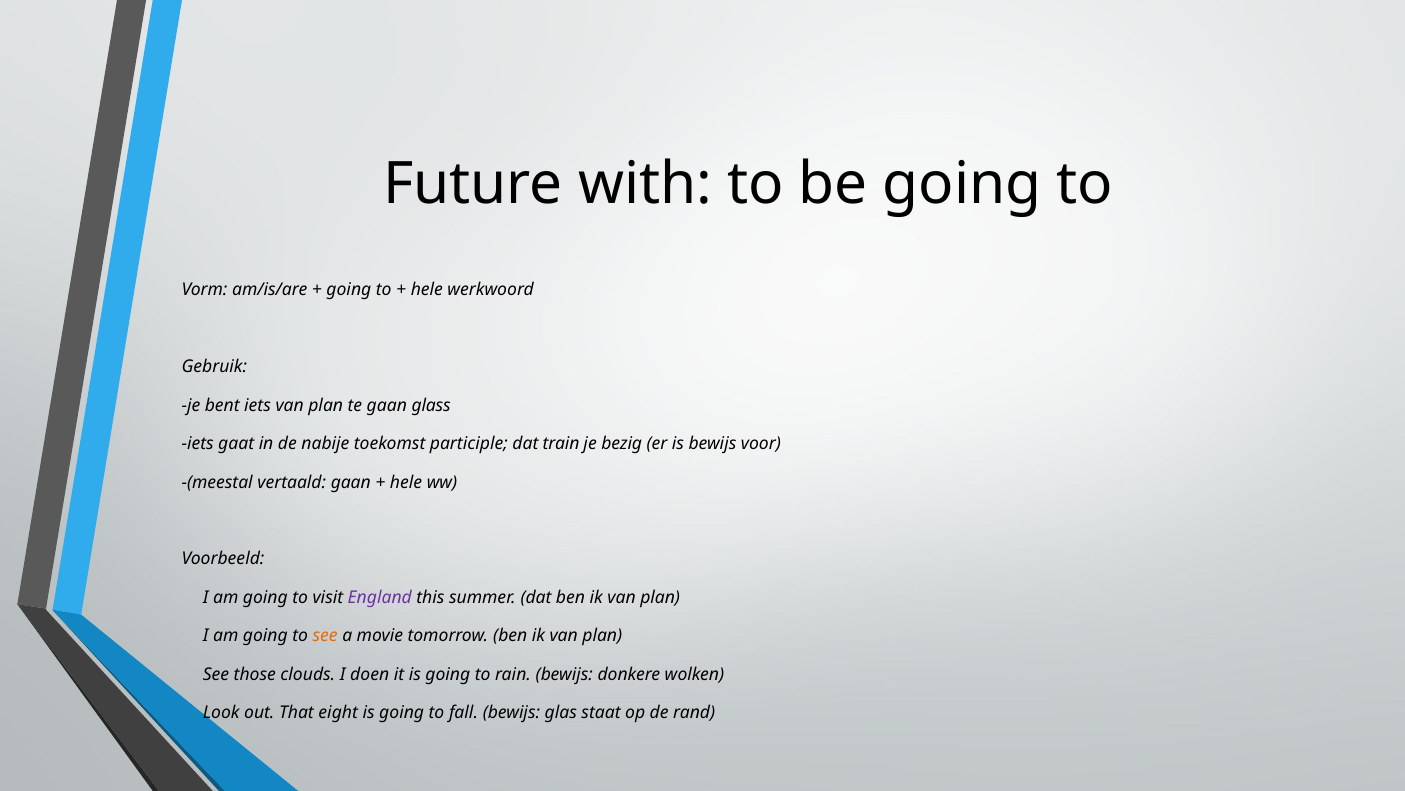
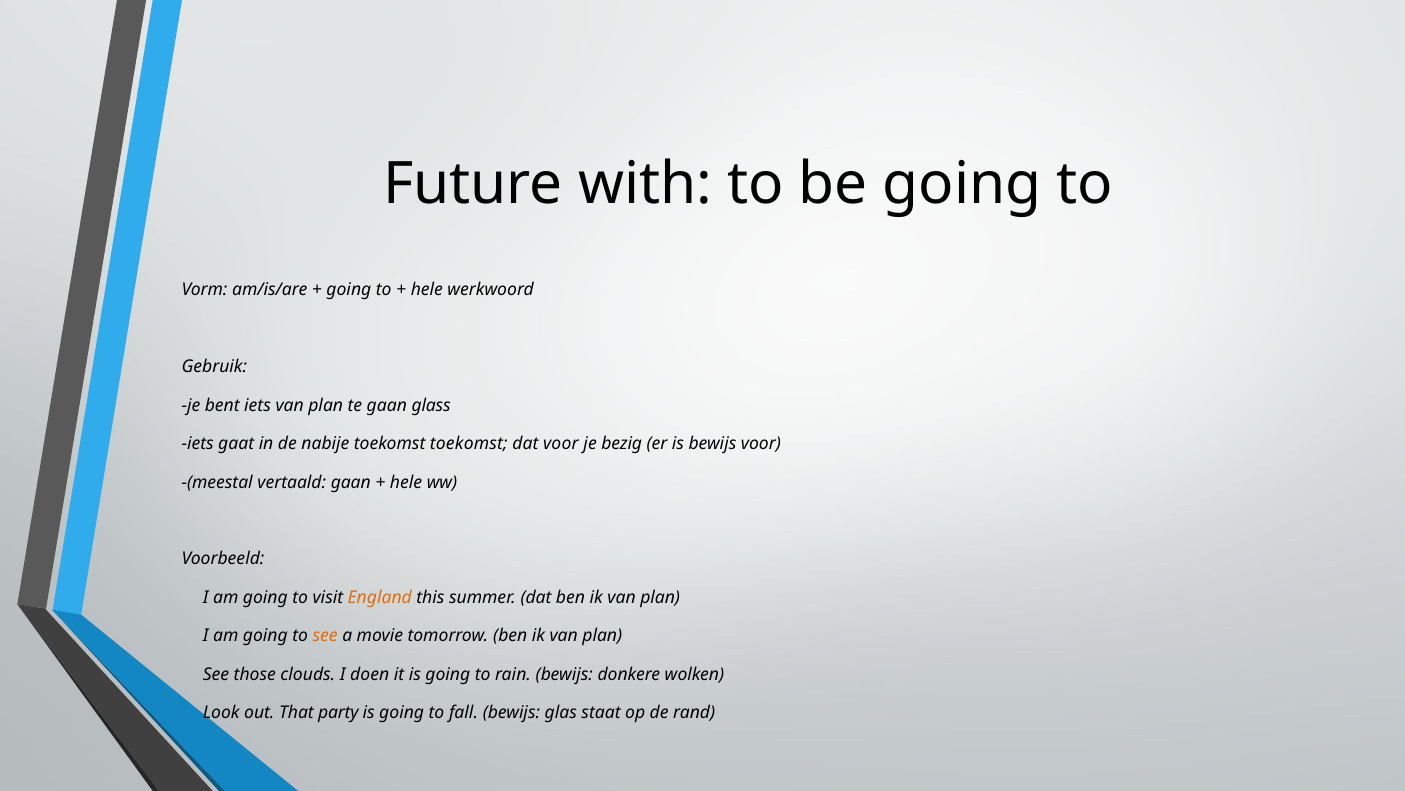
toekomst participle: participle -> toekomst
dat train: train -> voor
England colour: purple -> orange
eight: eight -> party
